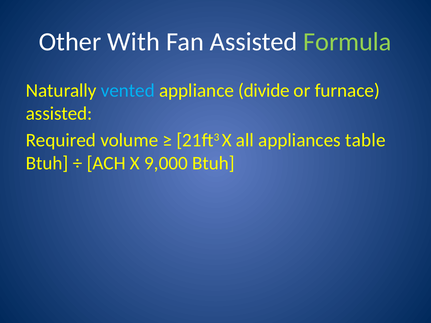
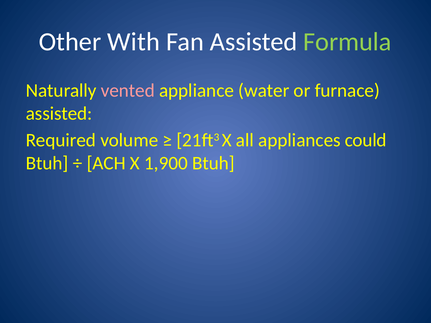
vented colour: light blue -> pink
divide: divide -> water
table: table -> could
9,000: 9,000 -> 1,900
